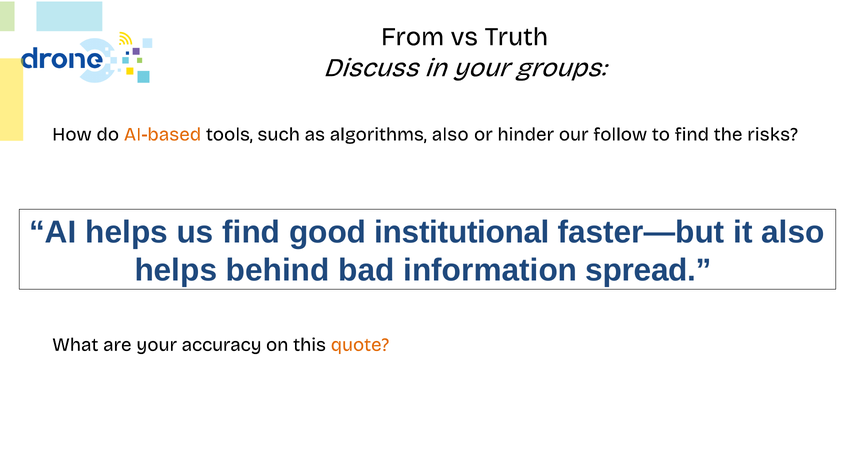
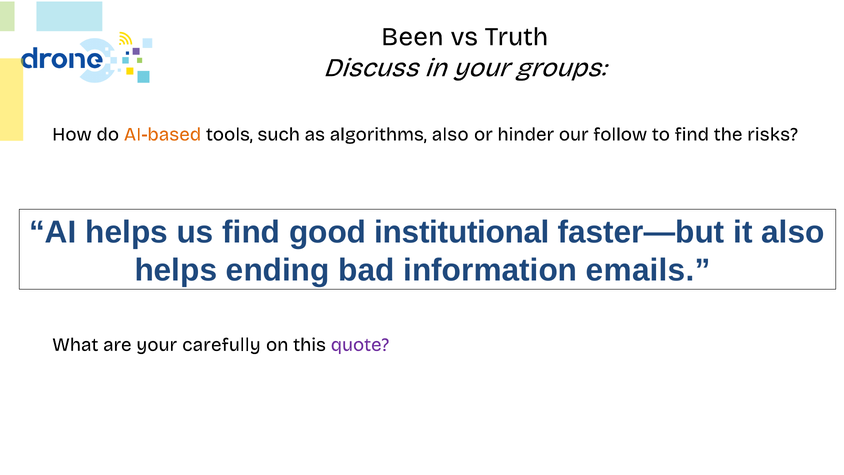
From: From -> Been
behind: behind -> ending
spread: spread -> emails
accuracy: accuracy -> carefully
quote colour: orange -> purple
